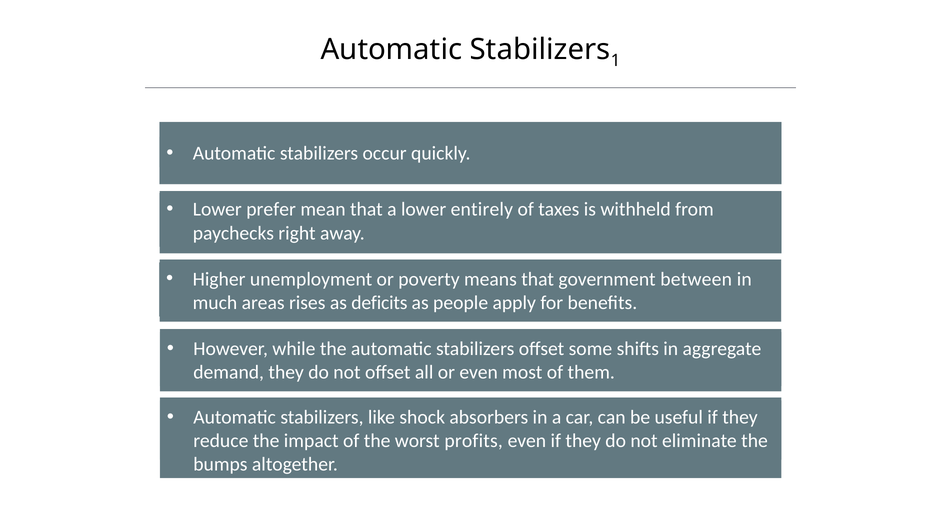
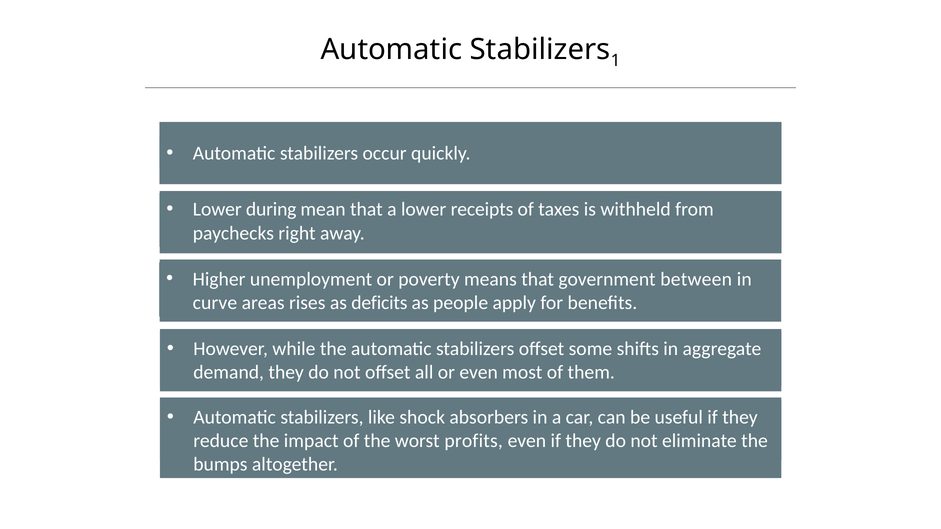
prefer: prefer -> during
entirely: entirely -> receipts
much: much -> curve
